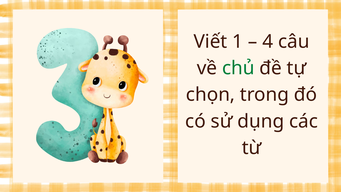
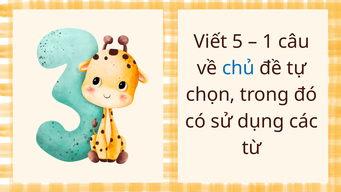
1: 1 -> 5
4: 4 -> 1
chủ colour: green -> blue
